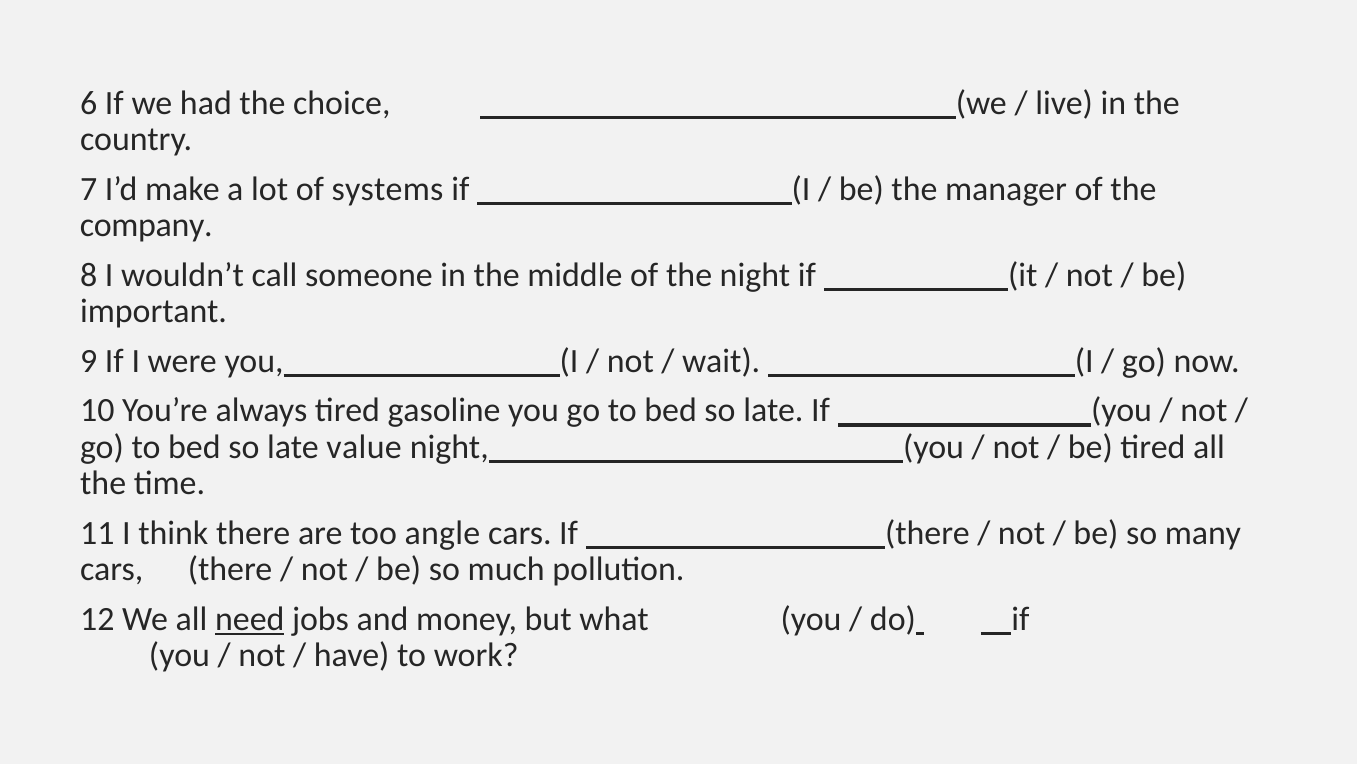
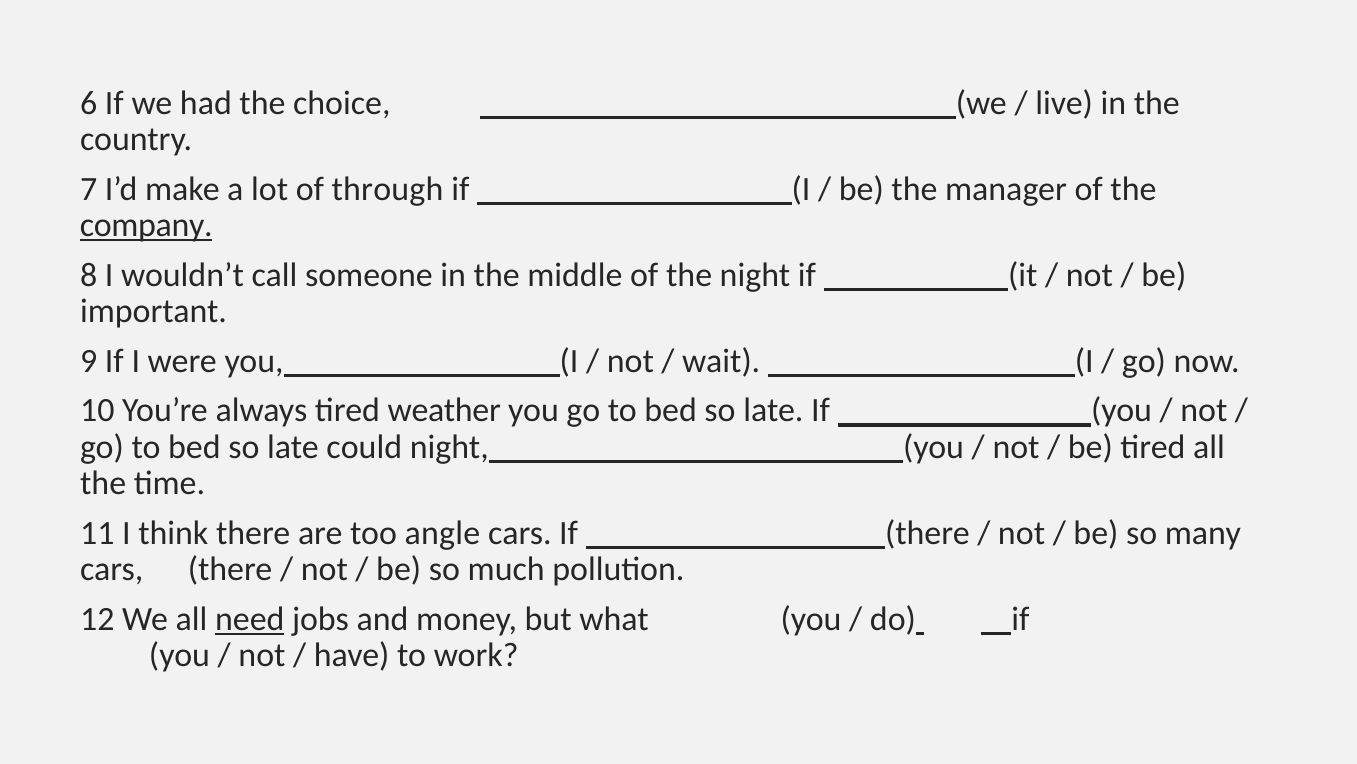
systems: systems -> through
company underline: none -> present
gasoline: gasoline -> weather
value: value -> could
